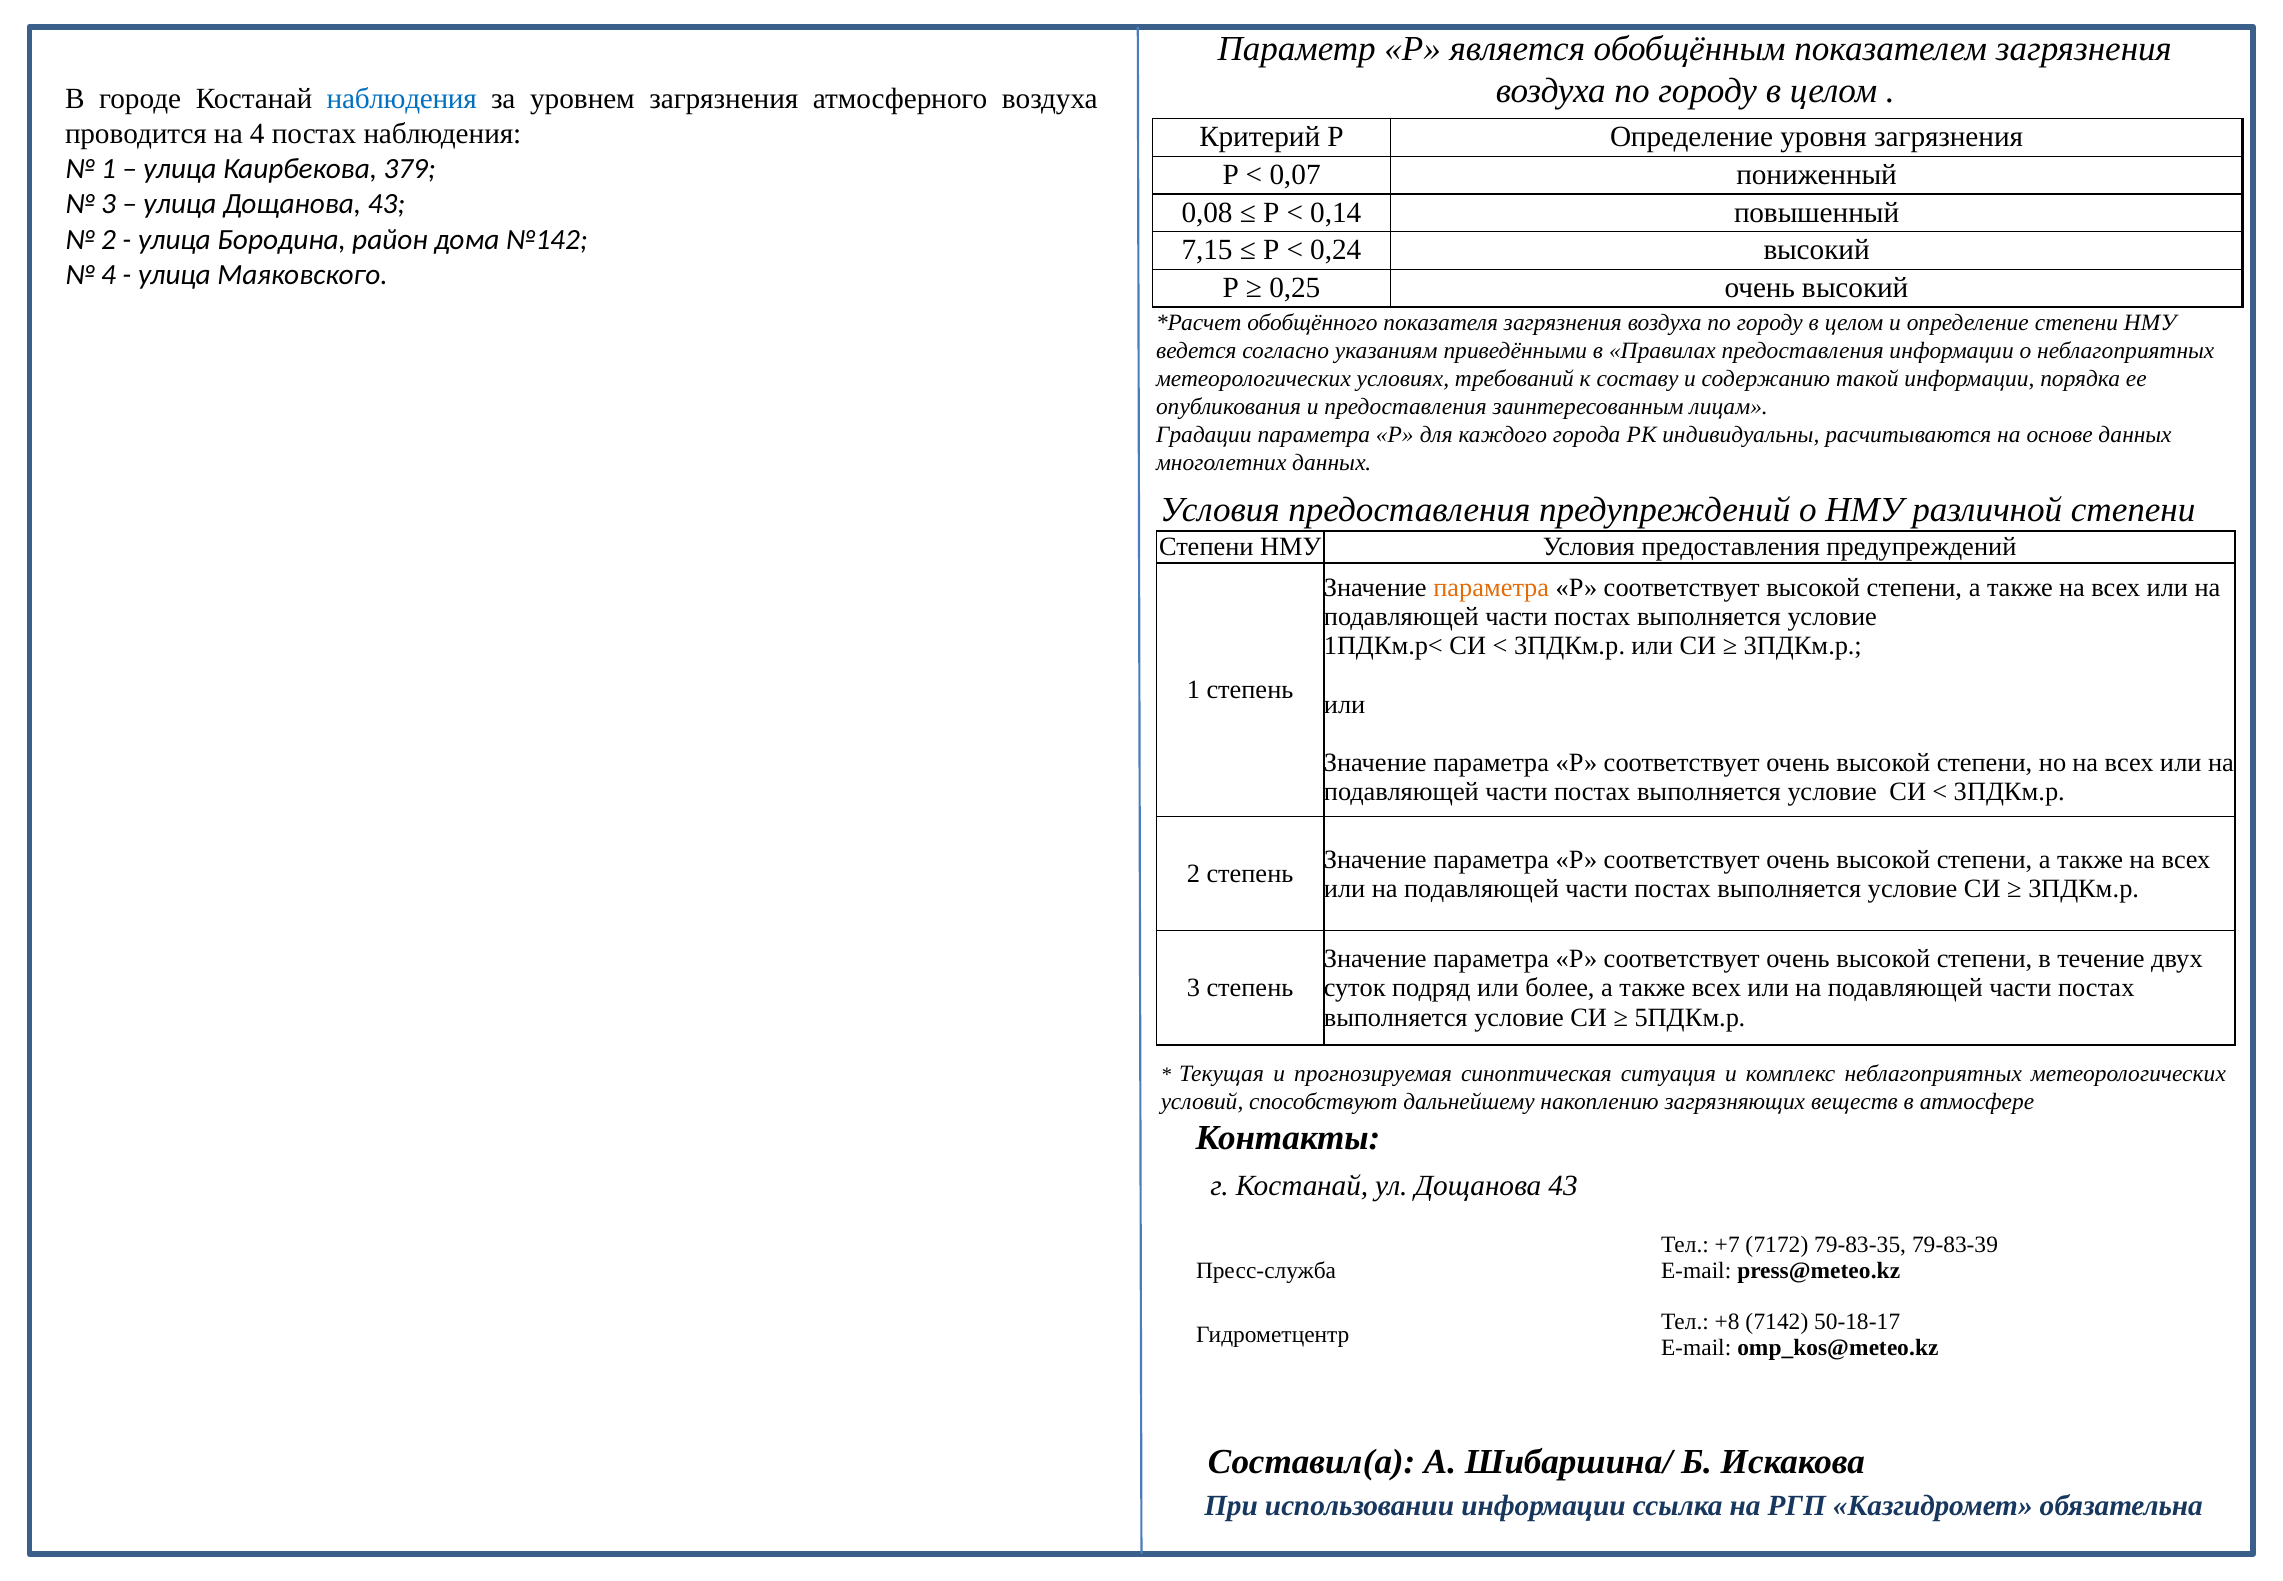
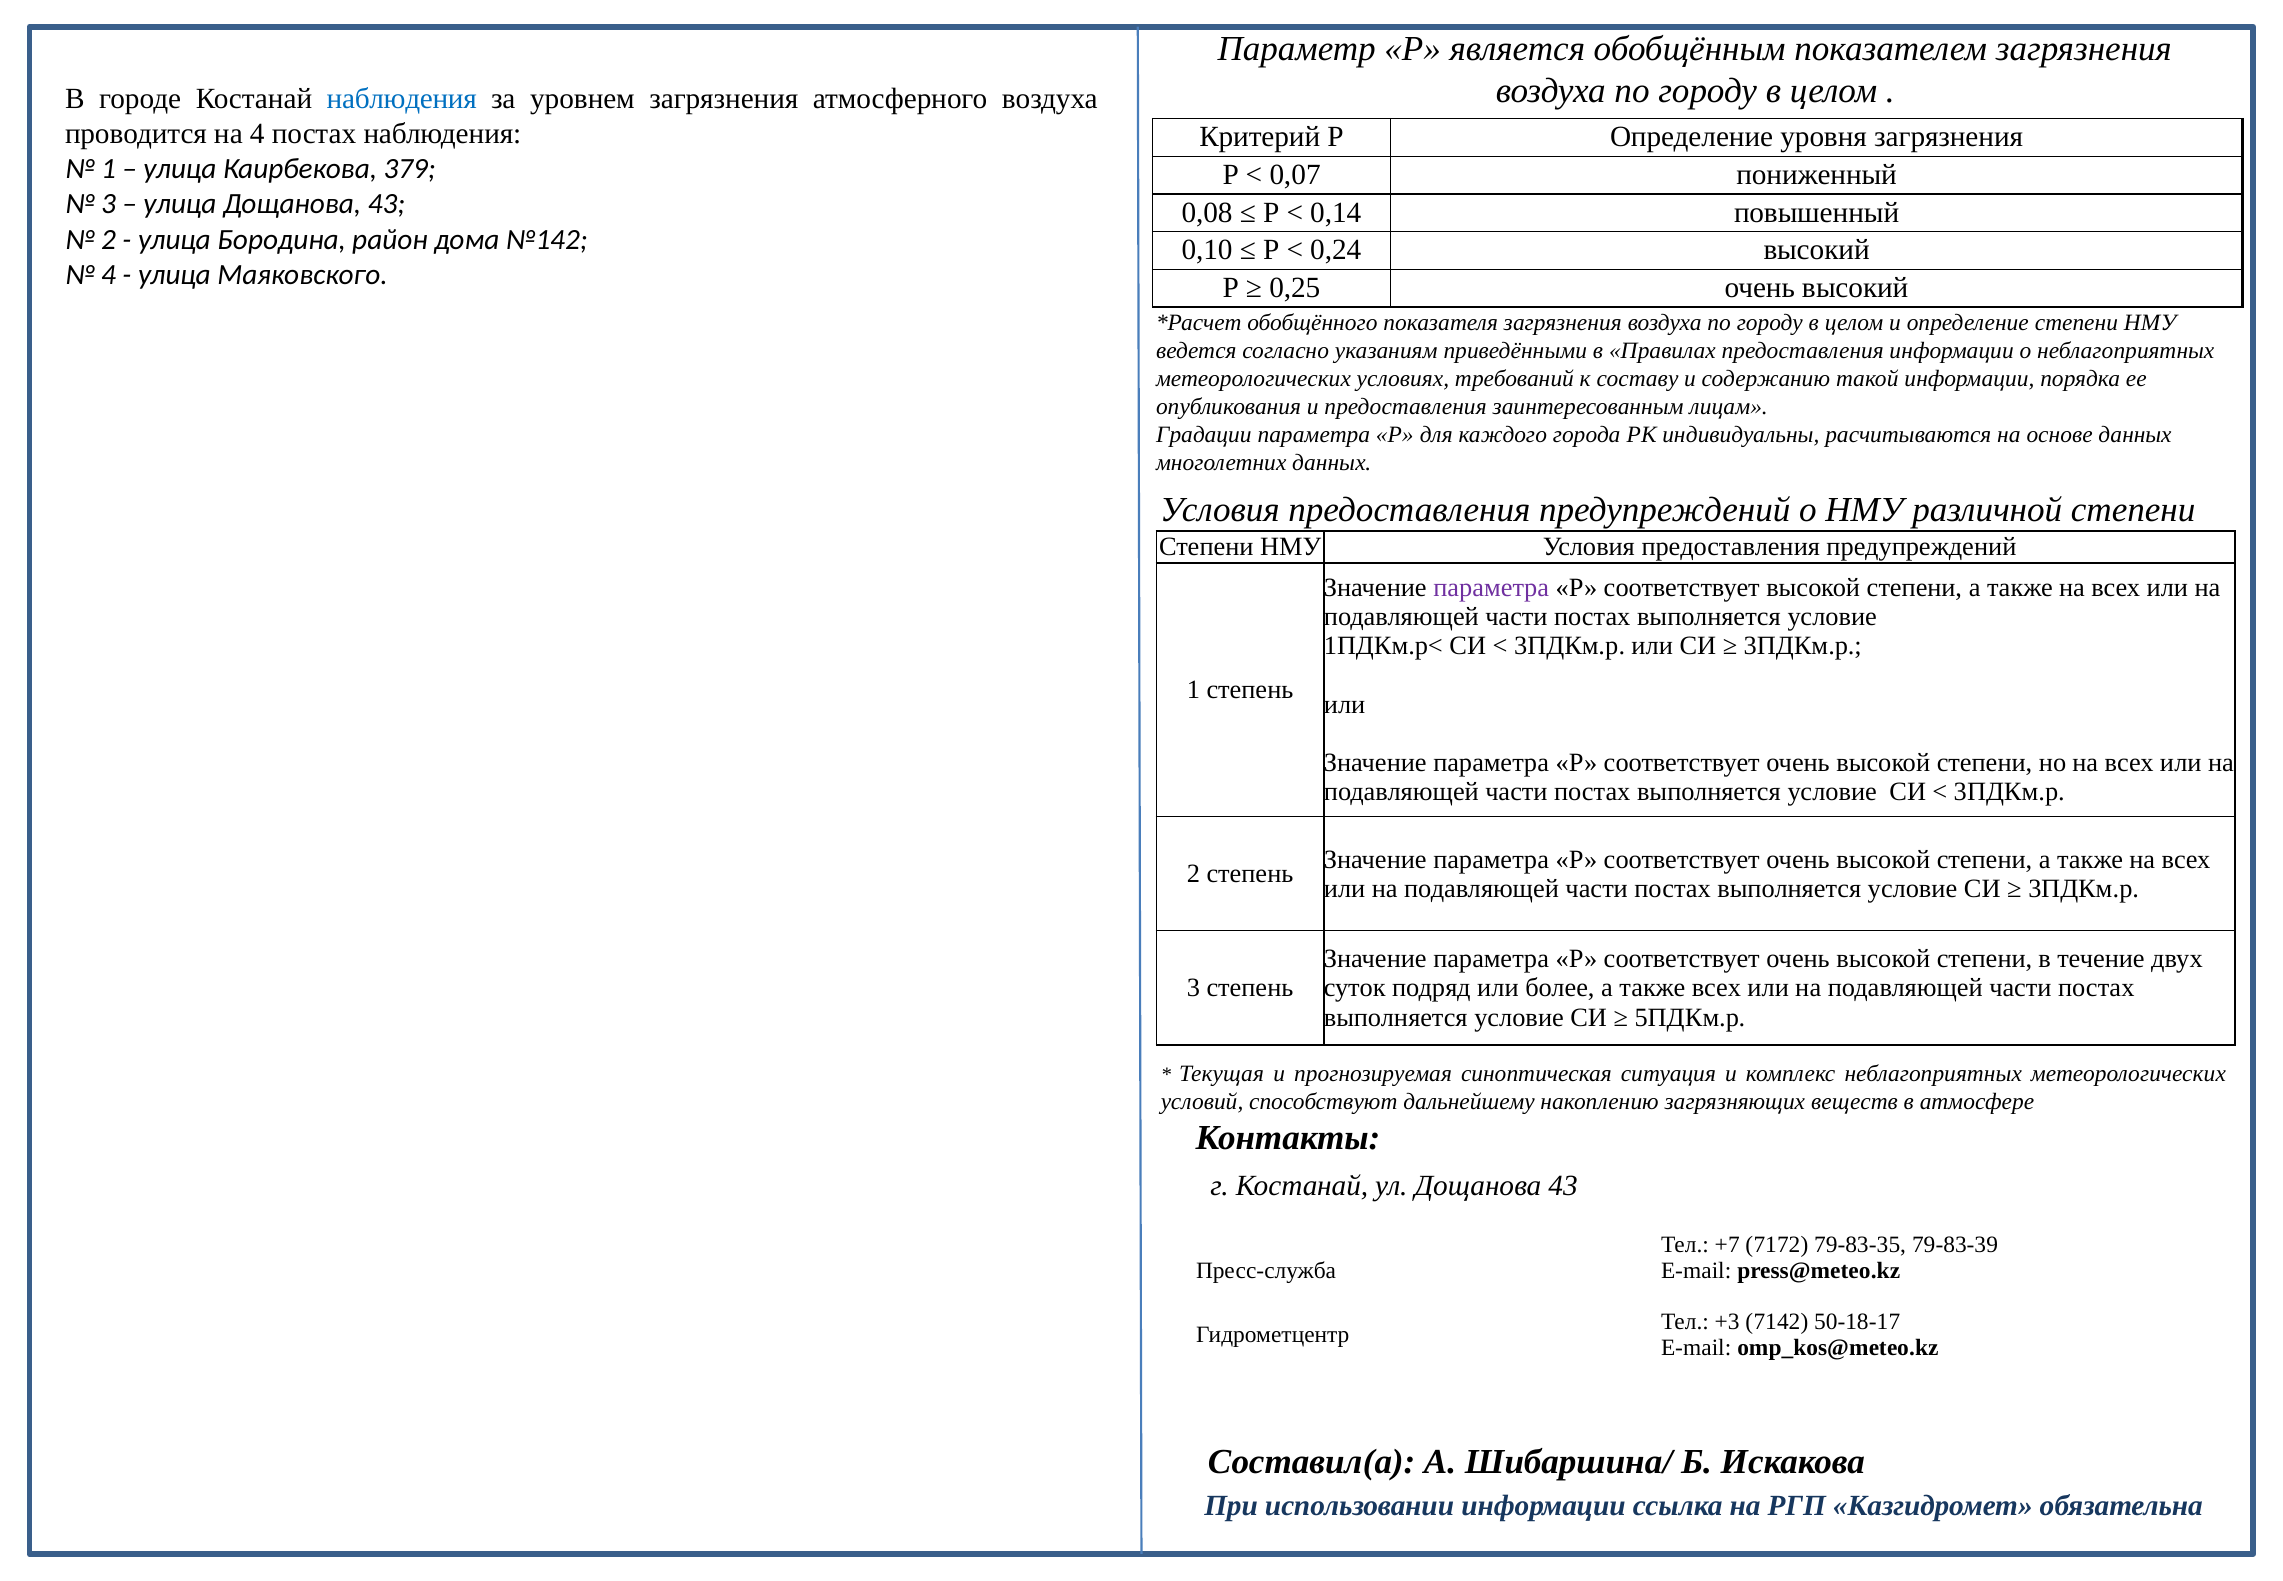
7,15: 7,15 -> 0,10
параметра at (1491, 588) colour: orange -> purple
+8: +8 -> +3
